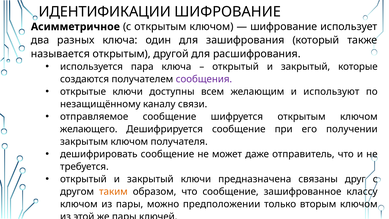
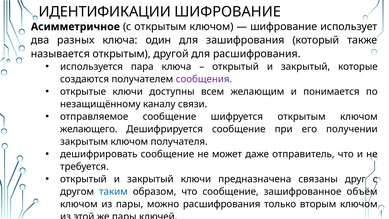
используют: используют -> понимается
таким colour: orange -> blue
классу: классу -> объём
можно предположении: предположении -> расшифрования
